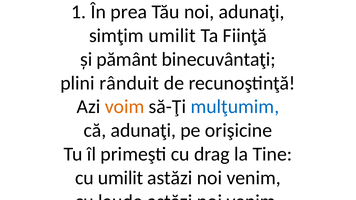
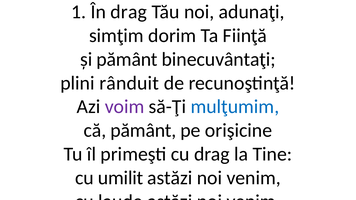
În prea: prea -> drag
simţim umilit: umilit -> dorim
voim colour: orange -> purple
că adunaţi: adunaţi -> pământ
